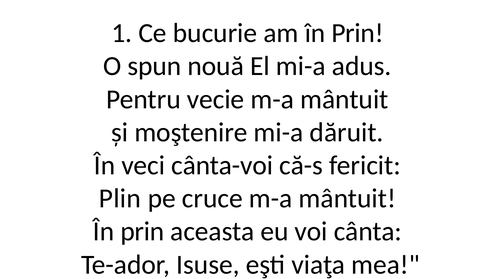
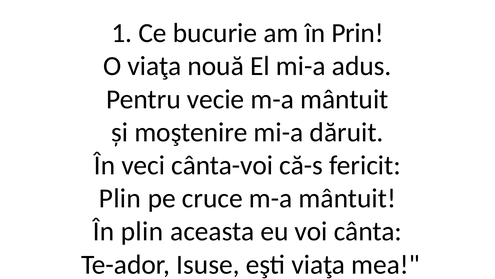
O spun: spun -> viaţa
prin at (142, 231): prin -> plin
